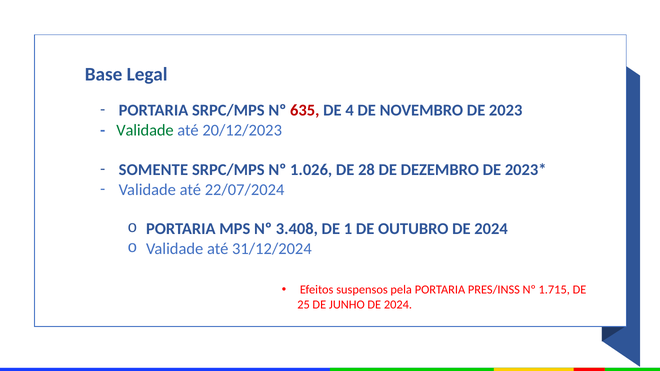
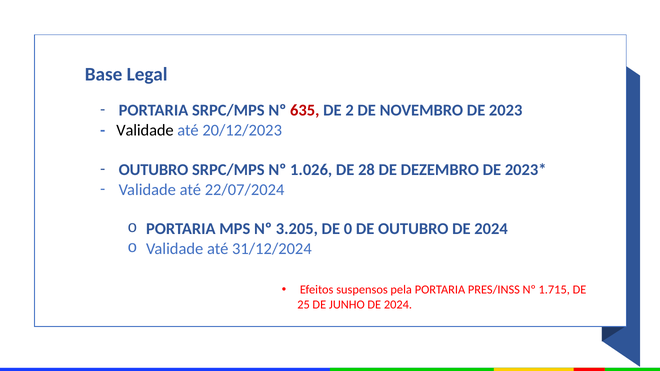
4: 4 -> 2
Validade at (145, 130) colour: green -> black
SOMENTE at (153, 170): SOMENTE -> OUTUBRO
3.408: 3.408 -> 3.205
1: 1 -> 0
